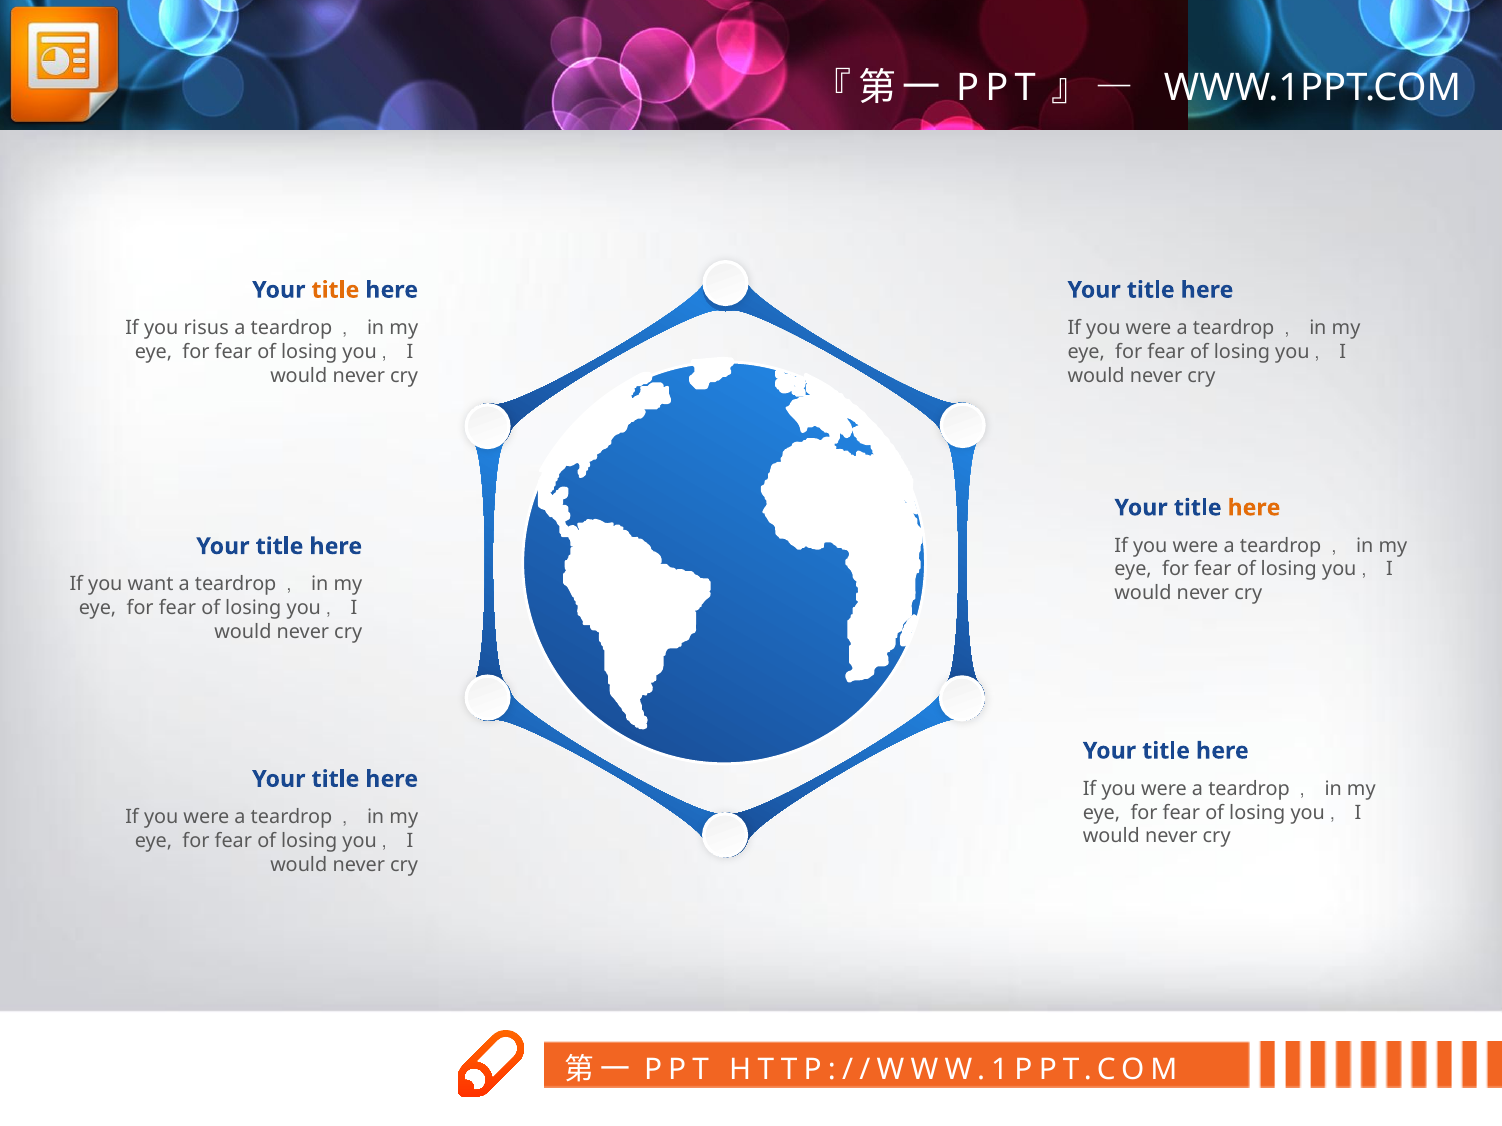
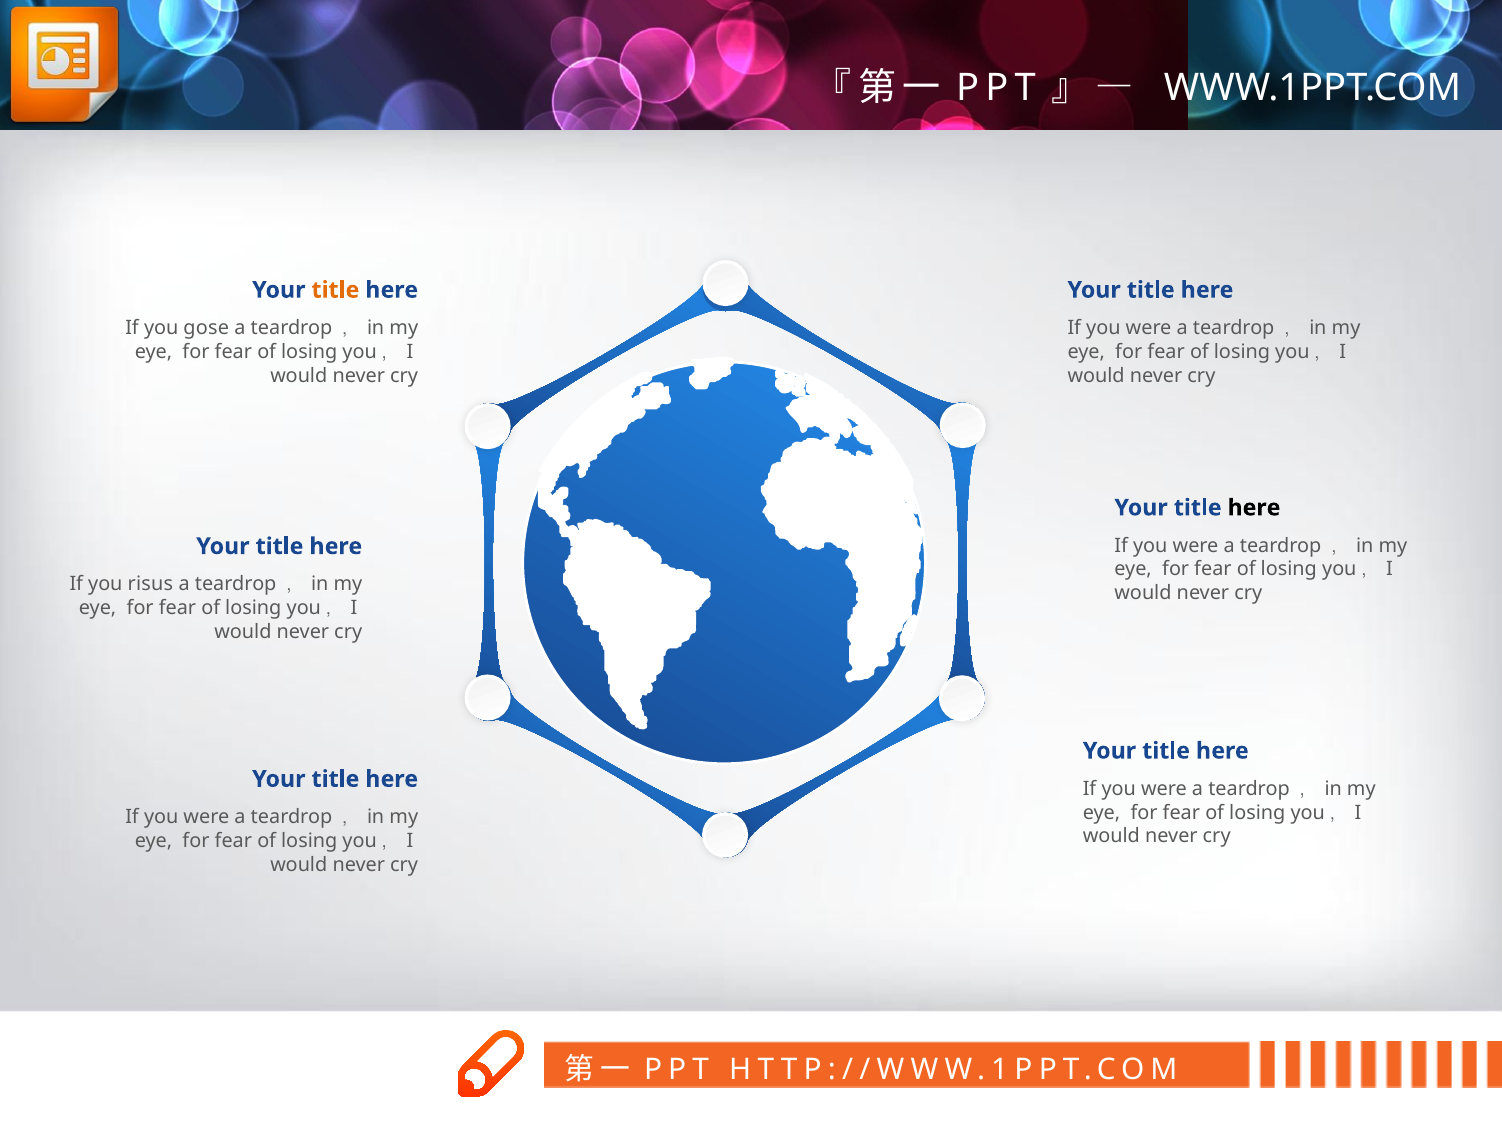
risus: risus -> gose
here at (1254, 508) colour: orange -> black
want: want -> risus
